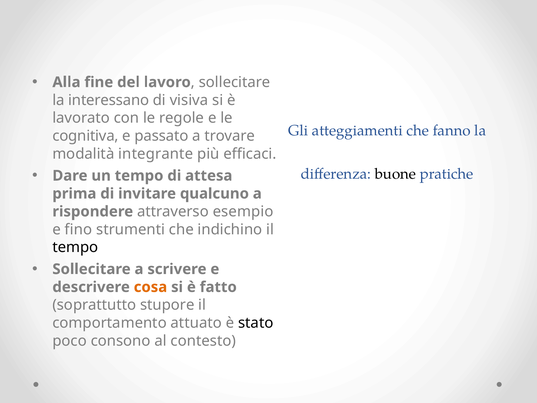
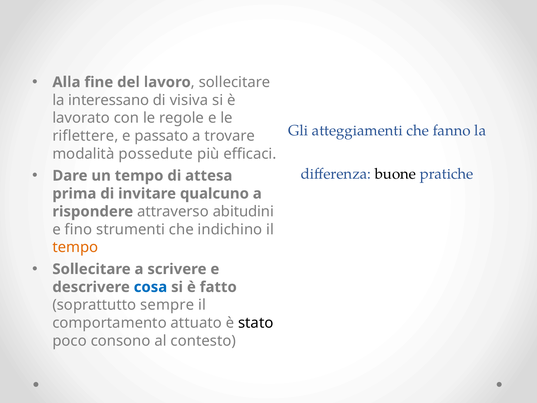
cognitiva: cognitiva -> riflettere
integrante: integrante -> possedute
esempio: esempio -> abitudini
tempo at (75, 247) colour: black -> orange
cosa colour: orange -> blue
stupore: stupore -> sempre
